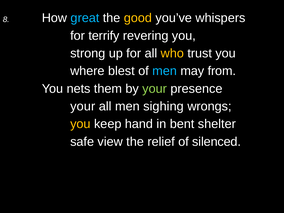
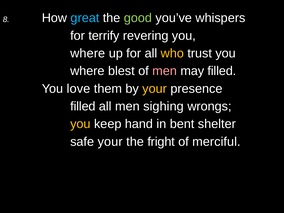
good colour: yellow -> light green
strong at (88, 53): strong -> where
men at (165, 71) colour: light blue -> pink
may from: from -> filled
nets: nets -> love
your at (155, 89) colour: light green -> yellow
your at (83, 106): your -> filled
safe view: view -> your
relief: relief -> fright
silenced: silenced -> merciful
